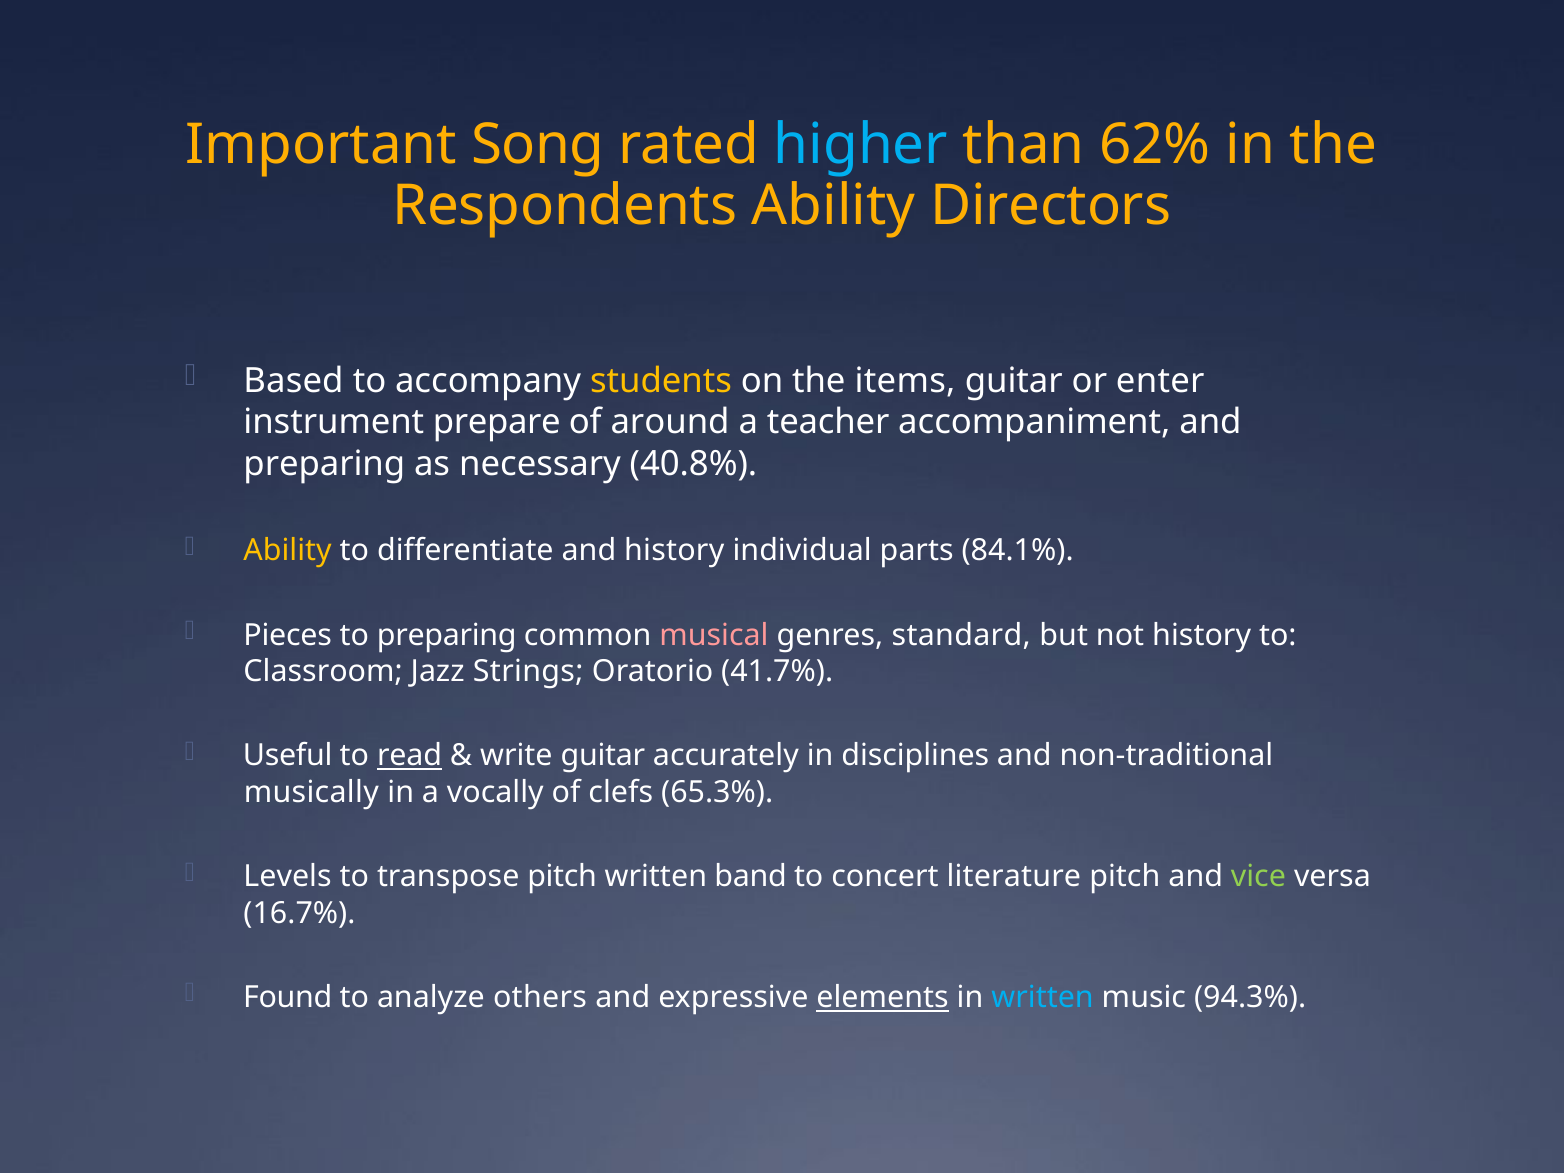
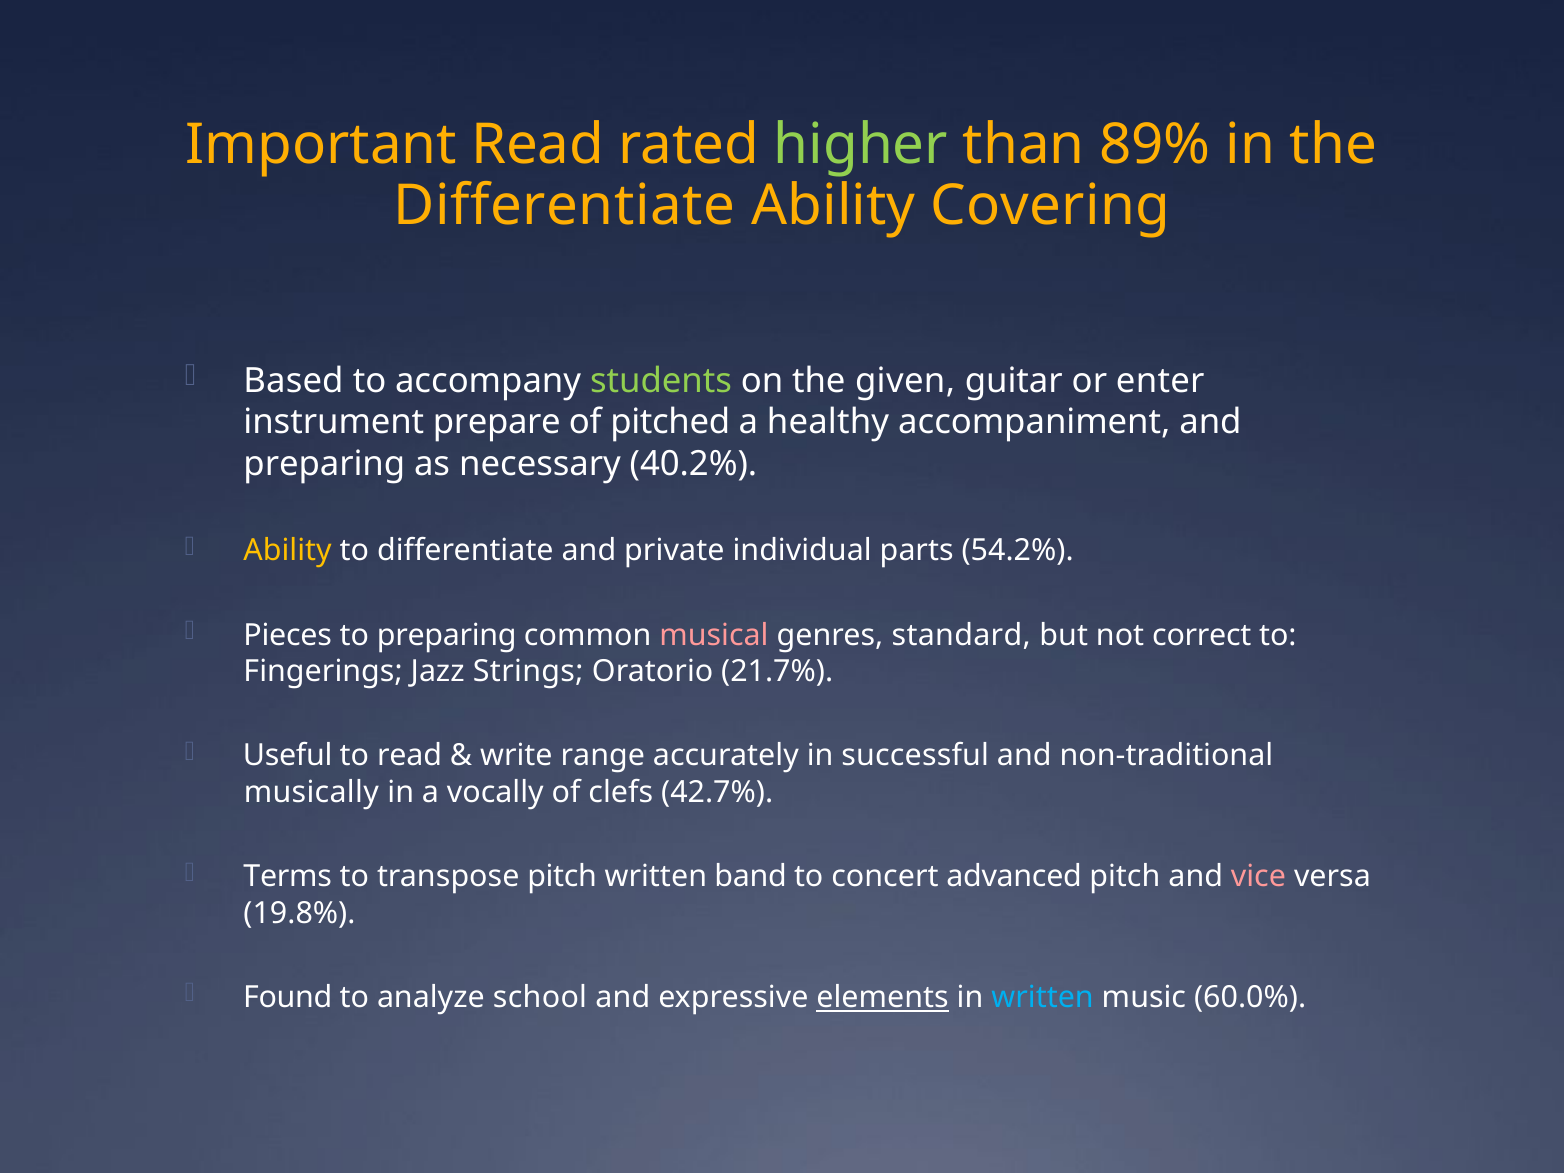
Important Song: Song -> Read
higher colour: light blue -> light green
62%: 62% -> 89%
Respondents at (565, 206): Respondents -> Differentiate
Directors: Directors -> Covering
students colour: yellow -> light green
items: items -> given
around: around -> pitched
teacher: teacher -> healthy
40.8%: 40.8% -> 40.2%
and history: history -> private
84.1%: 84.1% -> 54.2%
not history: history -> correct
Classroom: Classroom -> Fingerings
41.7%: 41.7% -> 21.7%
read at (410, 756) underline: present -> none
write guitar: guitar -> range
disciplines: disciplines -> successful
65.3%: 65.3% -> 42.7%
Levels: Levels -> Terms
literature: literature -> advanced
vice colour: light green -> pink
16.7%: 16.7% -> 19.8%
others: others -> school
94.3%: 94.3% -> 60.0%
